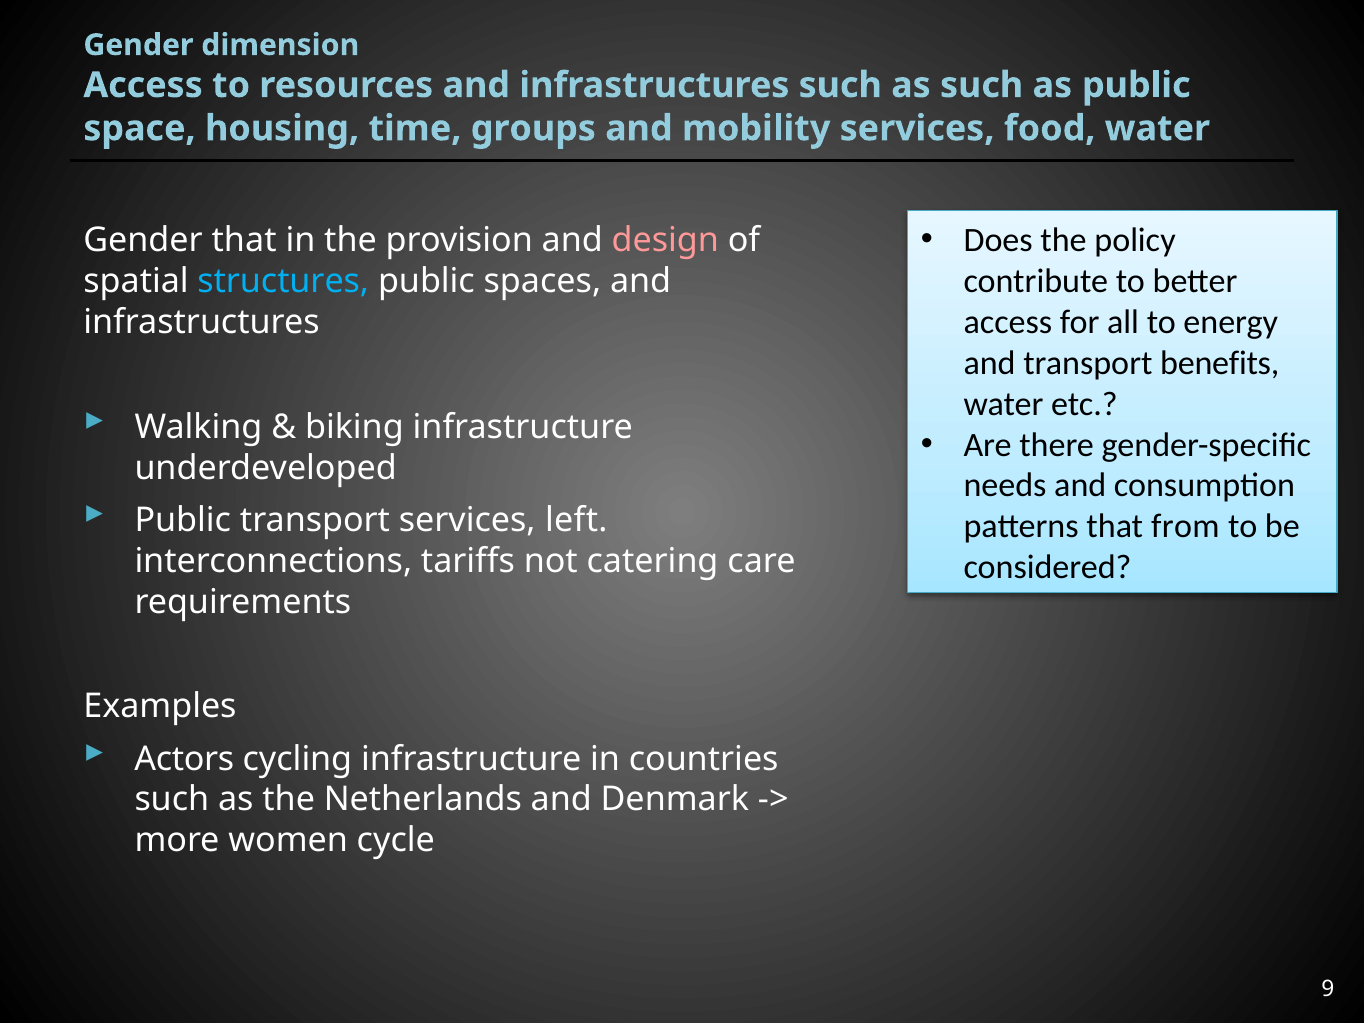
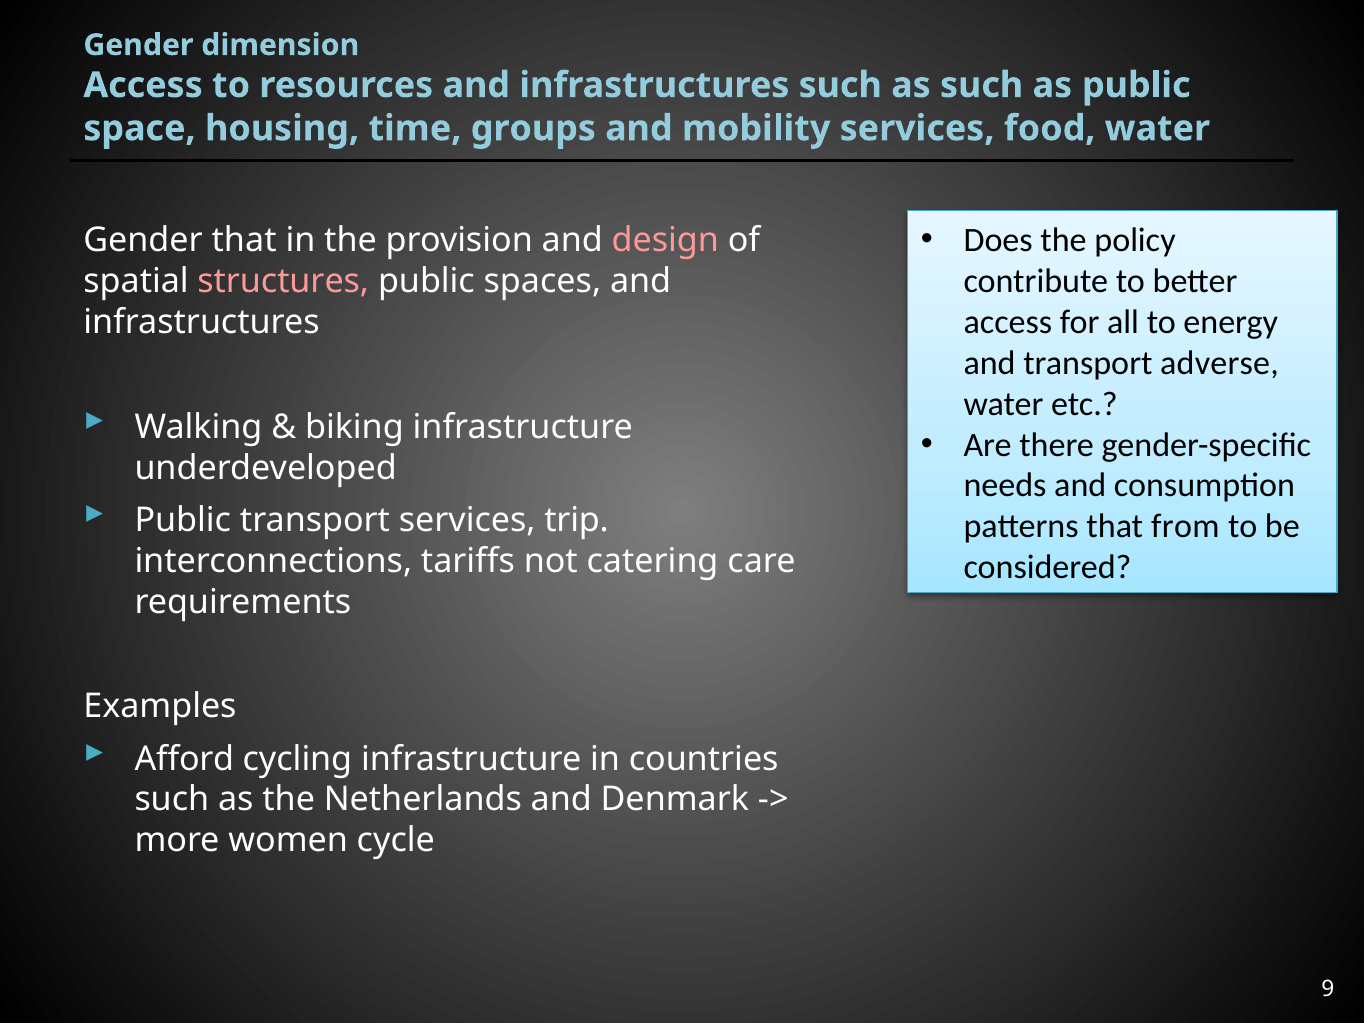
structures colour: light blue -> pink
benefits: benefits -> adverse
left: left -> trip
Actors: Actors -> Afford
